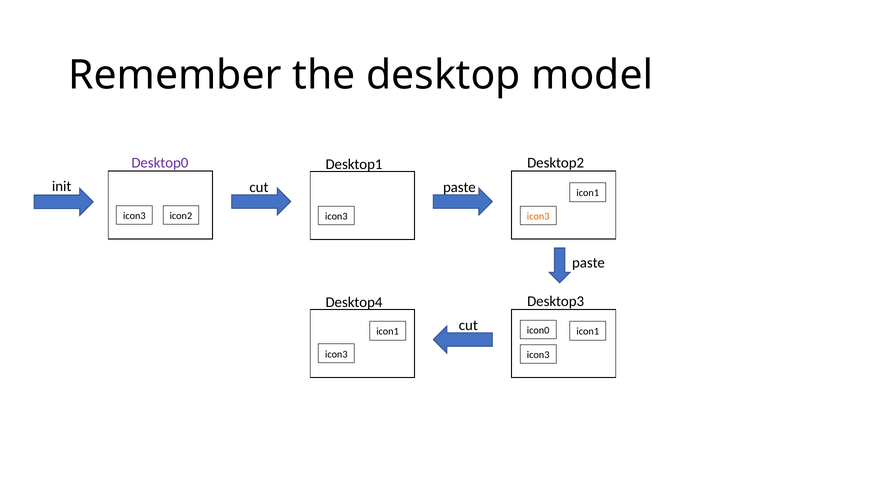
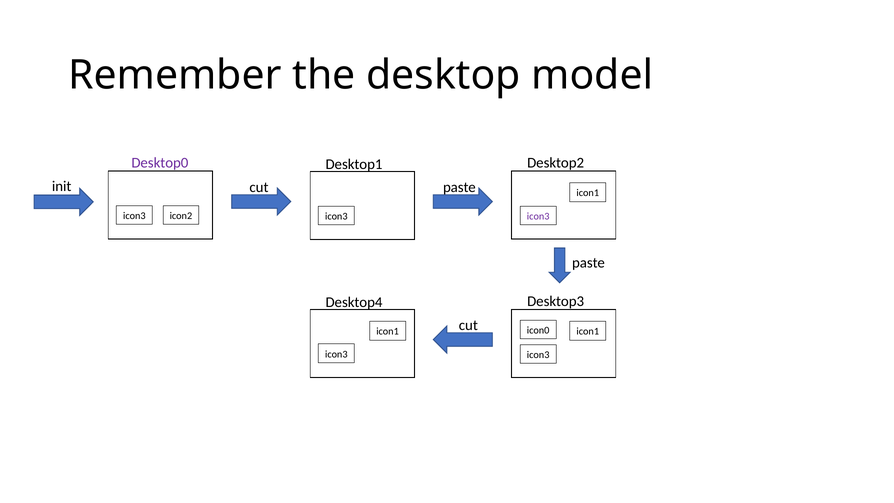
icon3 at (538, 216) colour: orange -> purple
